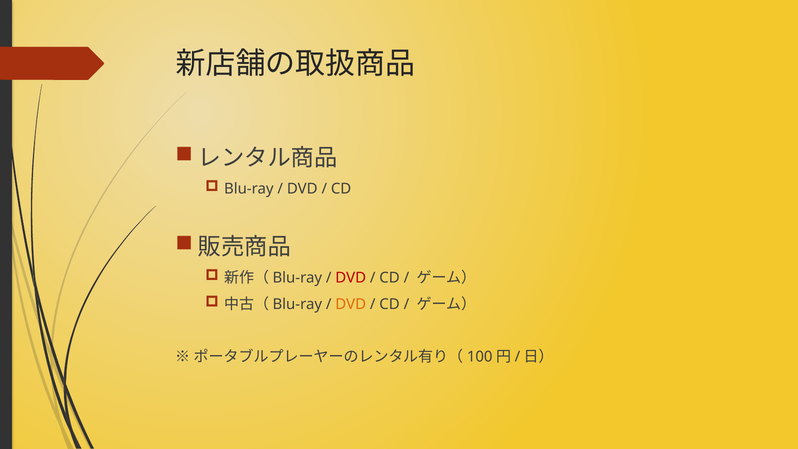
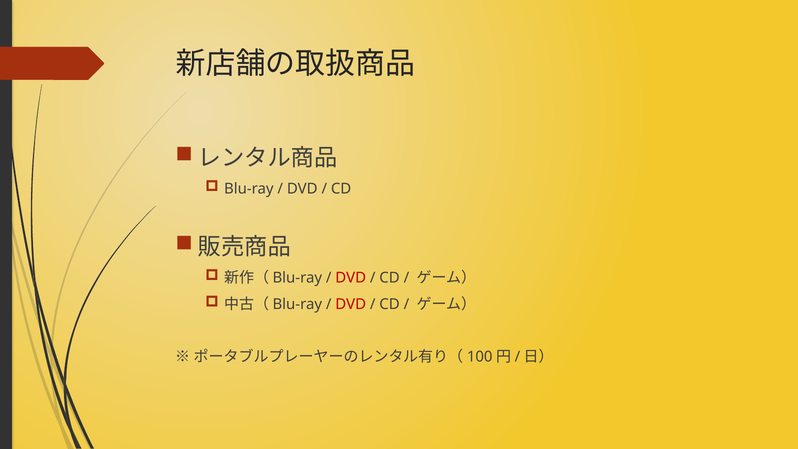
DVD at (351, 304) colour: orange -> red
